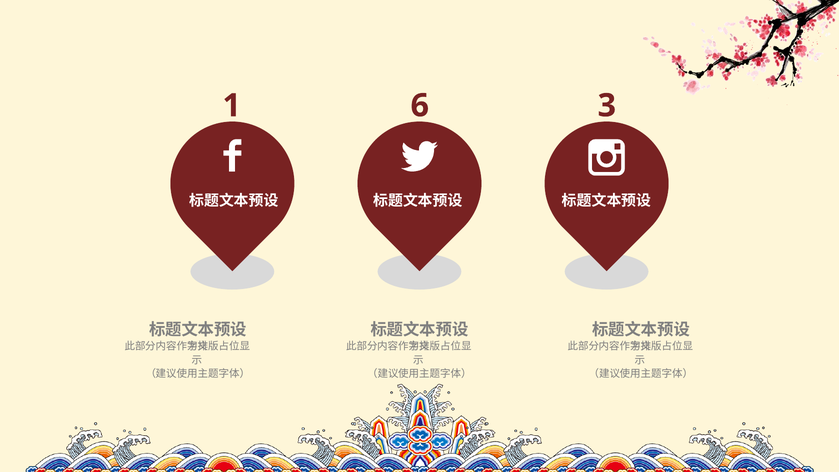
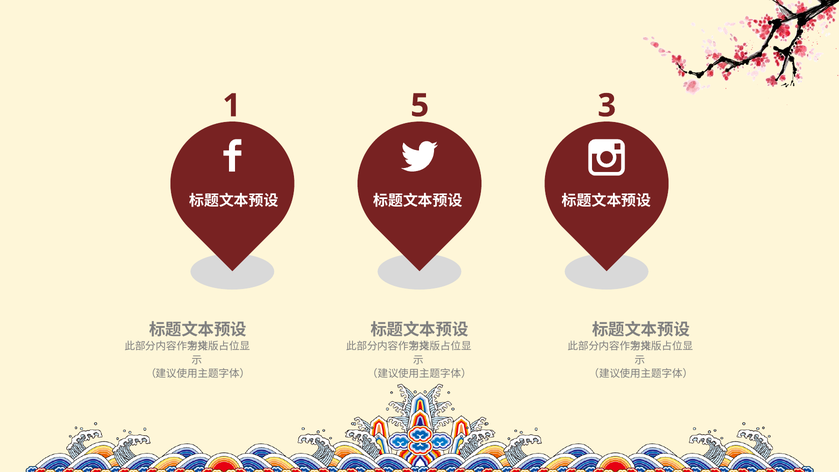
6: 6 -> 5
